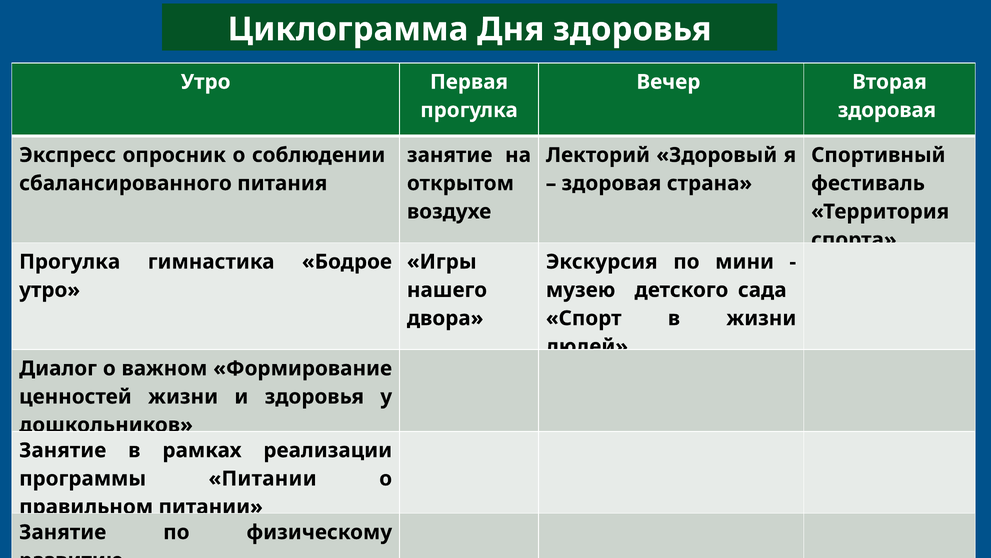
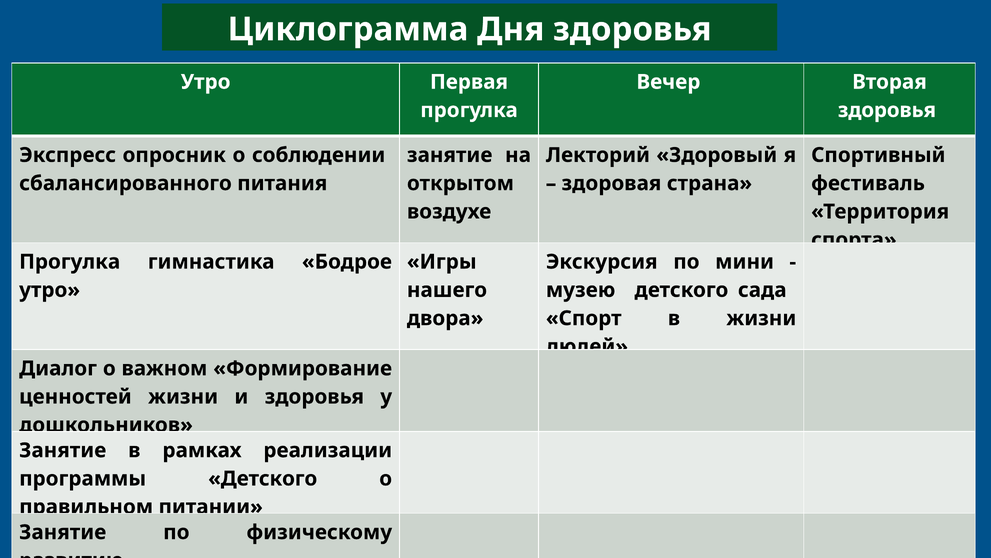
здоровая at (887, 110): здоровая -> здоровья
программы Питании: Питании -> Детского
